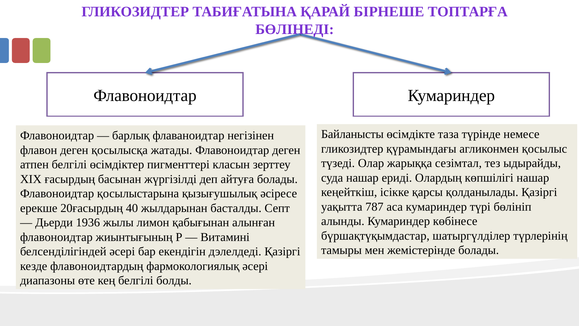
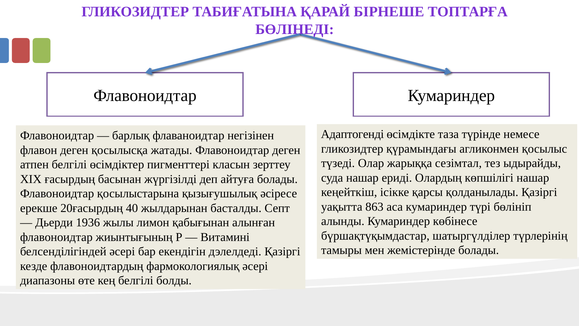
Байланысты: Байланысты -> Адаптогенді
787: 787 -> 863
